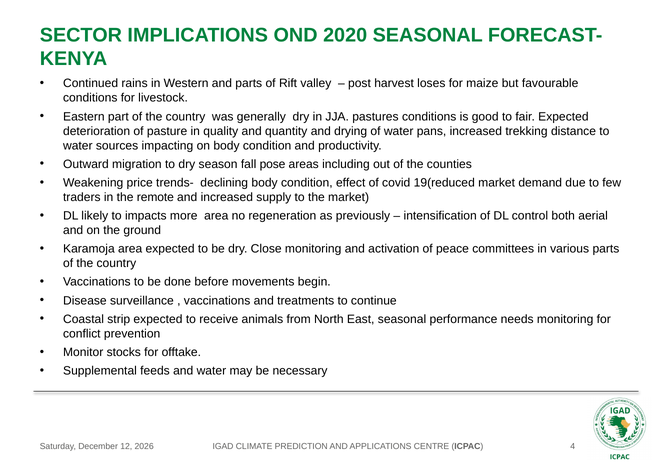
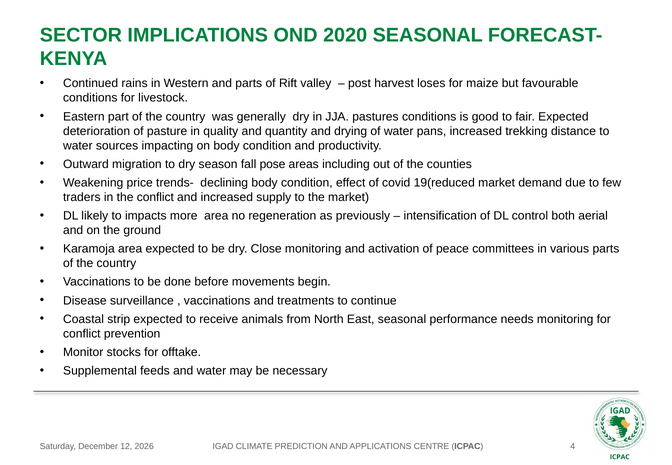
the remote: remote -> conflict
